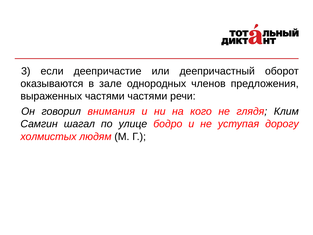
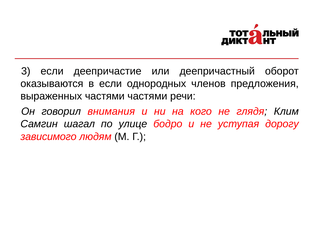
в зале: зале -> если
холмистых: холмистых -> зависимого
